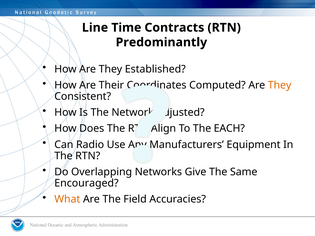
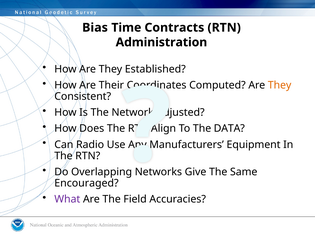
Line: Line -> Bias
Predominantly: Predominantly -> Administration
EACH: EACH -> DATA
What colour: orange -> purple
